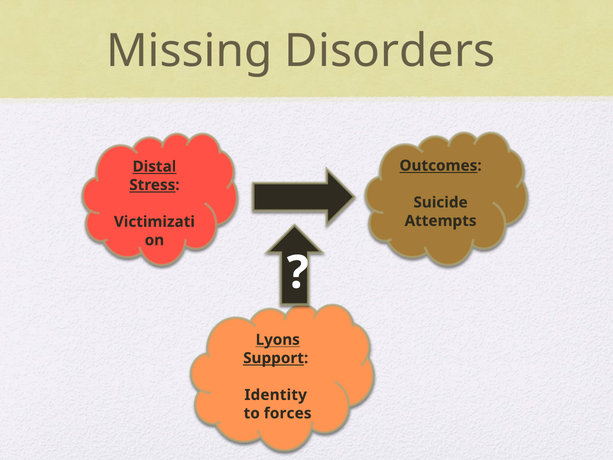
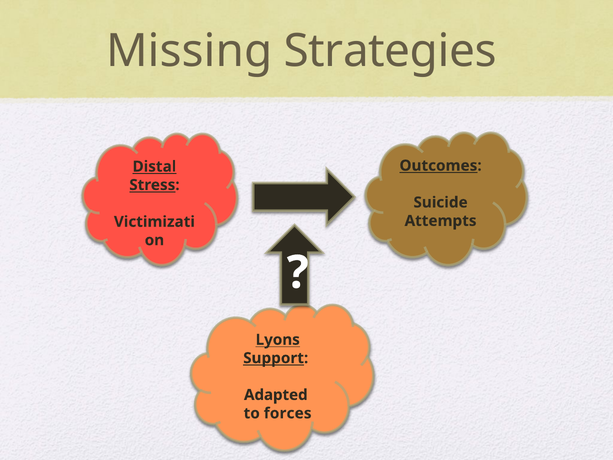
Disorders: Disorders -> Strategies
Identity: Identity -> Adapted
